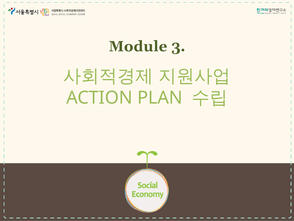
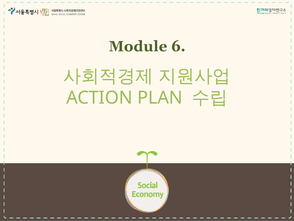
3: 3 -> 6
